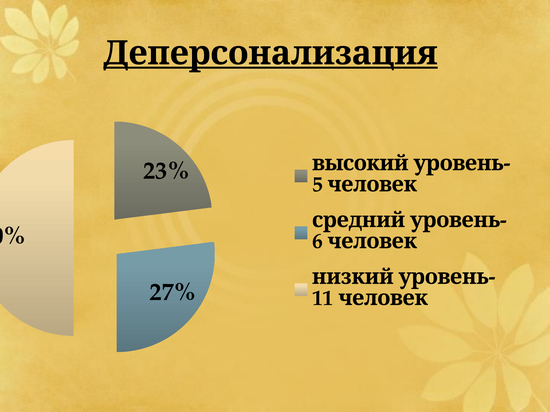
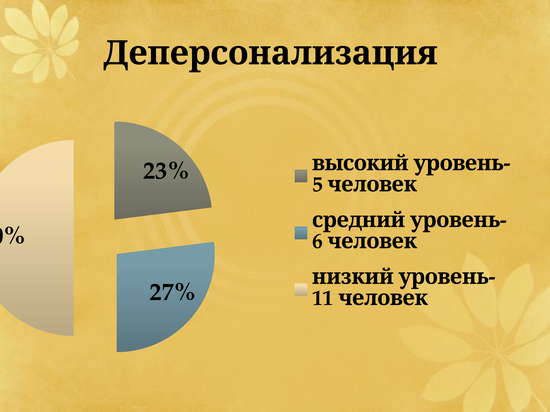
Деперсонализация underline: present -> none
